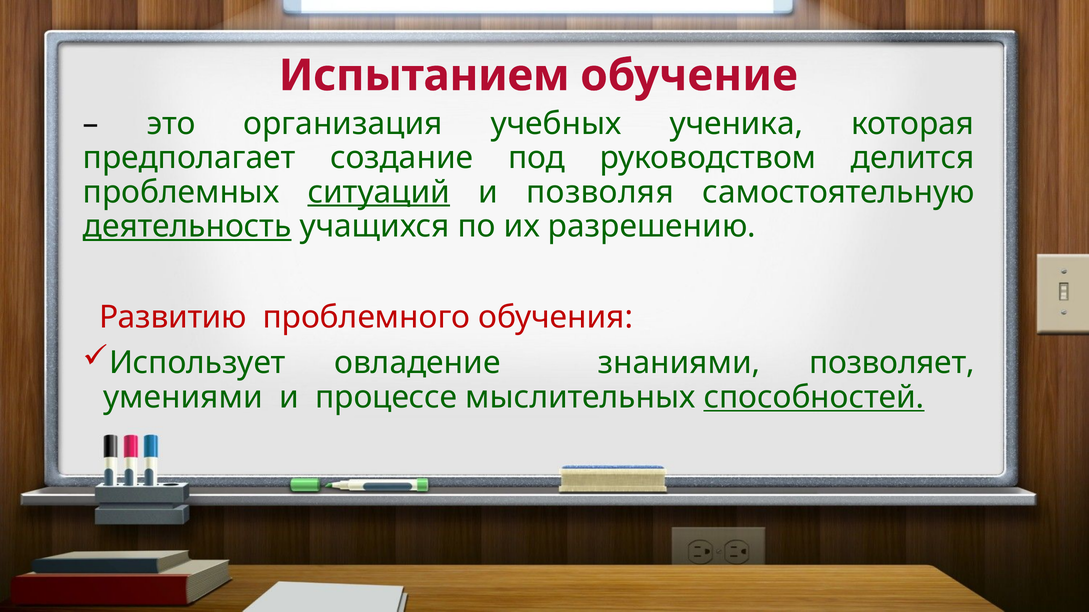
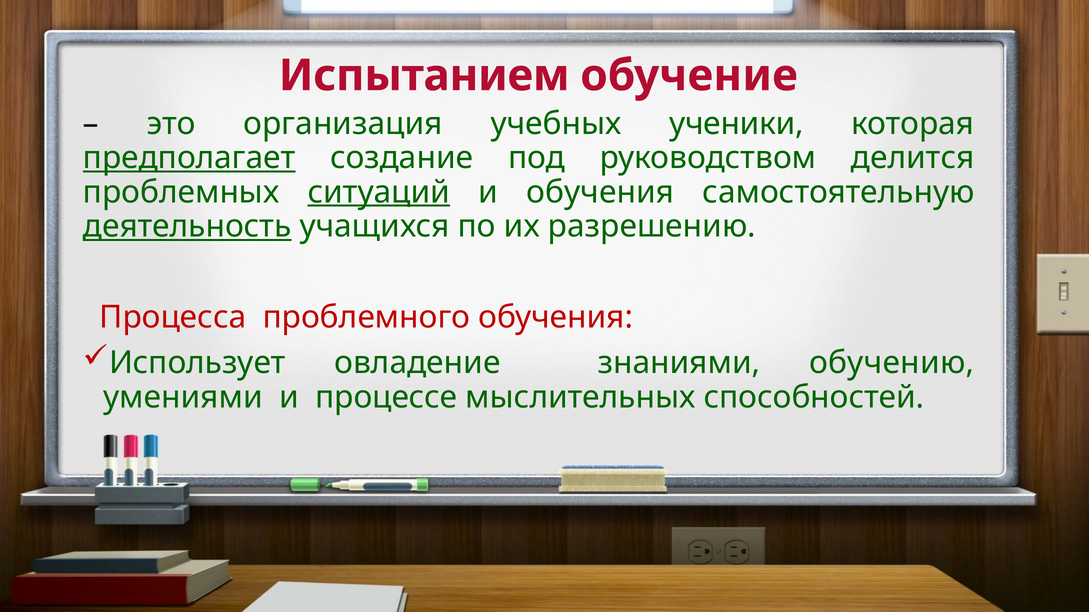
ученика: ученика -> ученики
предполагает underline: none -> present
и позволяя: позволяя -> обучения
Развитию: Развитию -> Процесса
позволяет: позволяет -> обучению
способностей underline: present -> none
